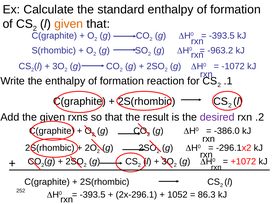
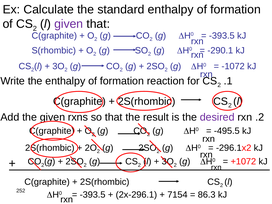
given at (69, 24) colour: orange -> purple
-963.2: -963.2 -> -290.1
-386.0: -386.0 -> -495.5
1052: 1052 -> 7154
